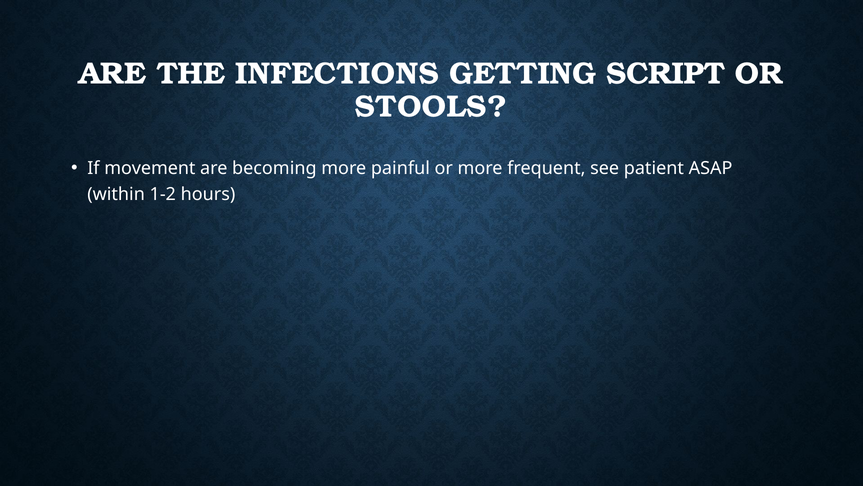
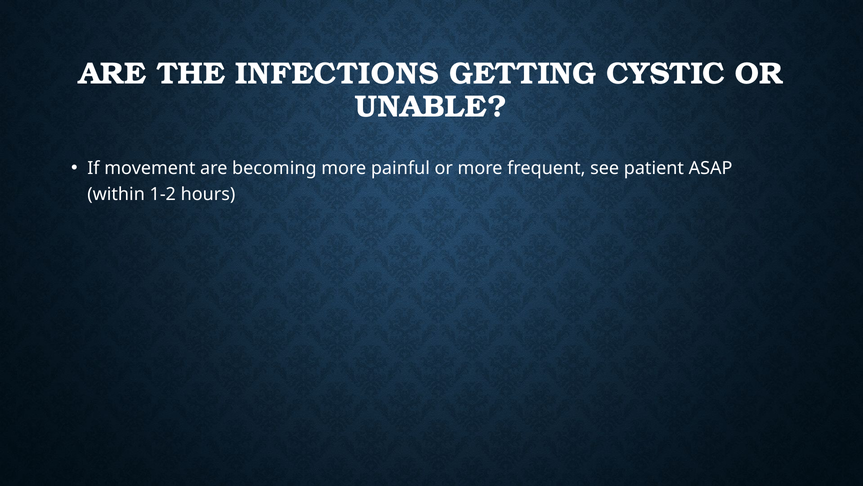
SCRIPT: SCRIPT -> CYSTIC
STOOLS: STOOLS -> UNABLE
